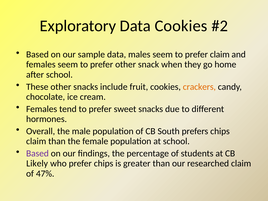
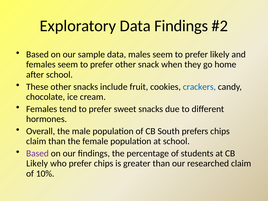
Data Cookies: Cookies -> Findings
prefer claim: claim -> likely
crackers colour: orange -> blue
47%: 47% -> 10%
